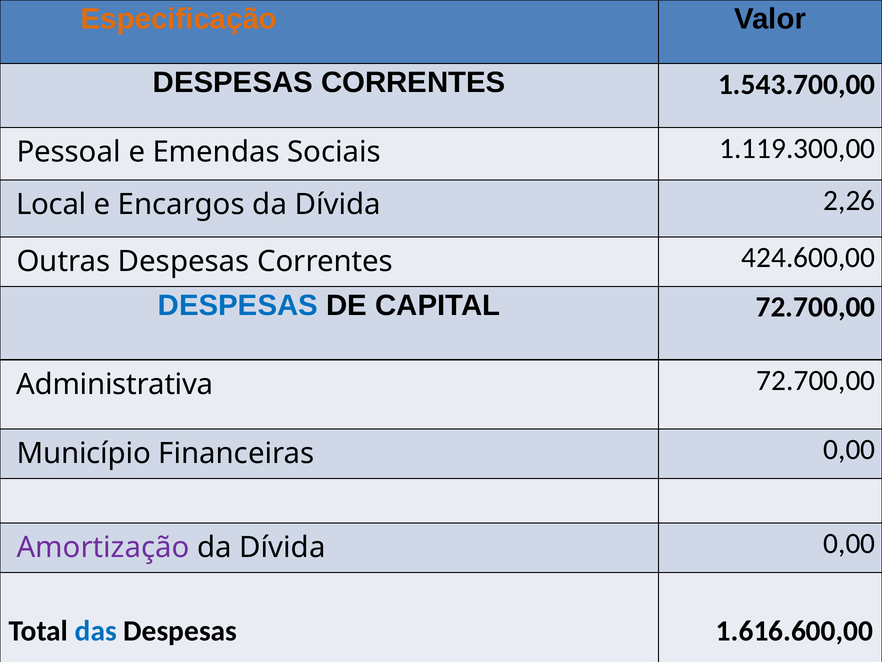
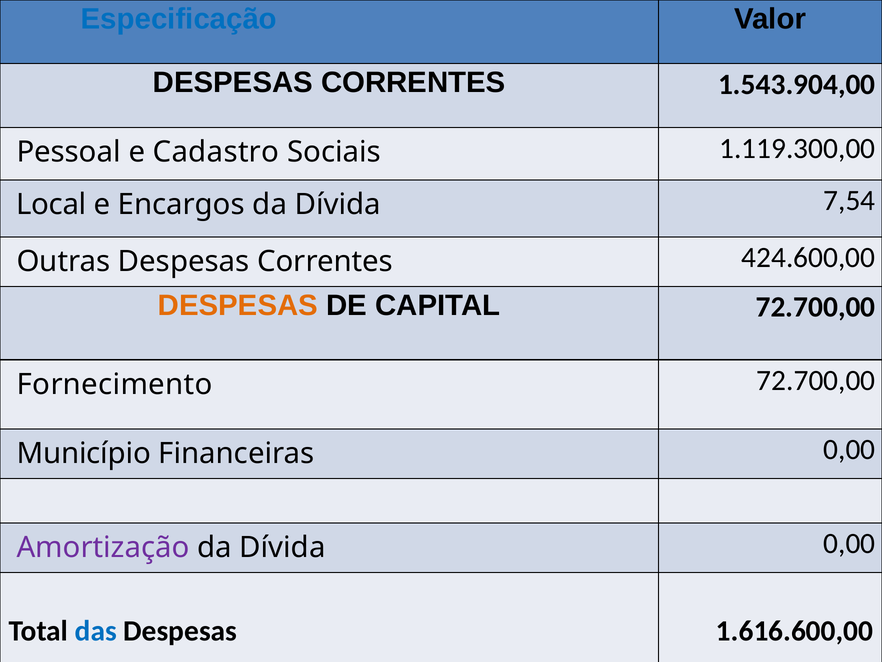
Especificação colour: orange -> blue
1.543.700,00: 1.543.700,00 -> 1.543.904,00
Emendas: Emendas -> Cadastro
2,26: 2,26 -> 7,54
DESPESAS at (238, 305) colour: blue -> orange
Administrativa: Administrativa -> Fornecimento
